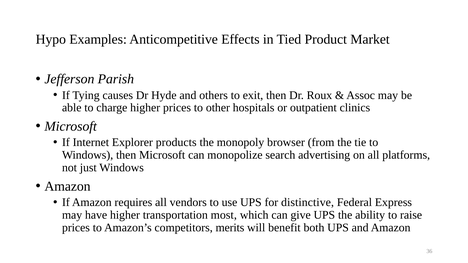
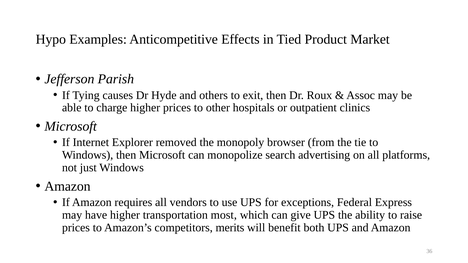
products: products -> removed
distinctive: distinctive -> exceptions
